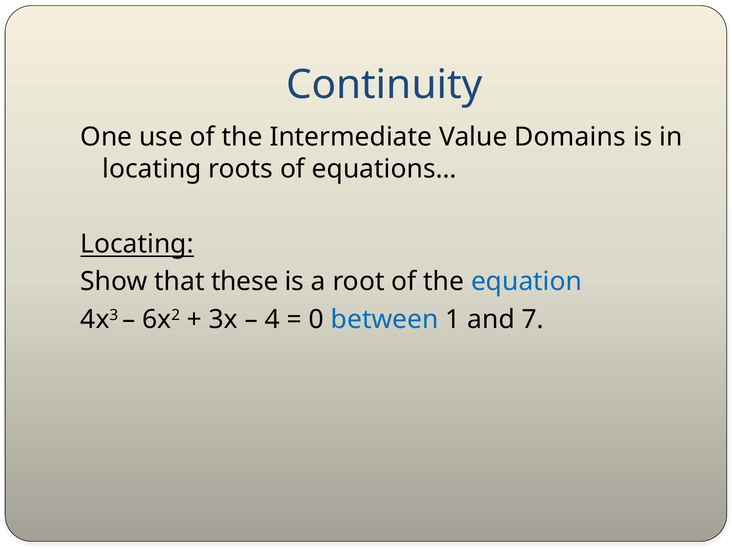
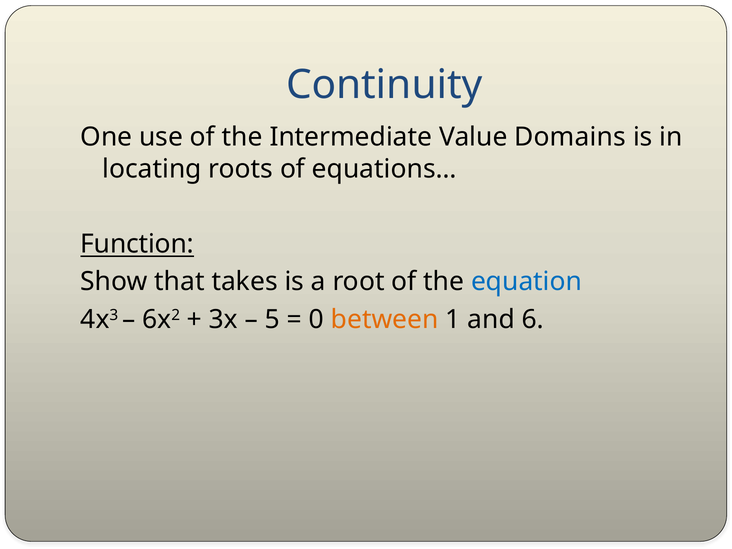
Locating at (137, 244): Locating -> Function
these: these -> takes
4: 4 -> 5
between colour: blue -> orange
7: 7 -> 6
